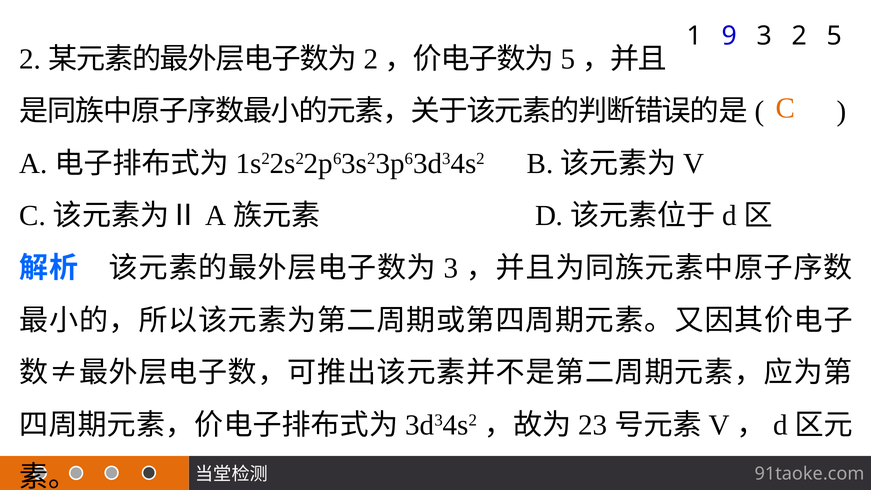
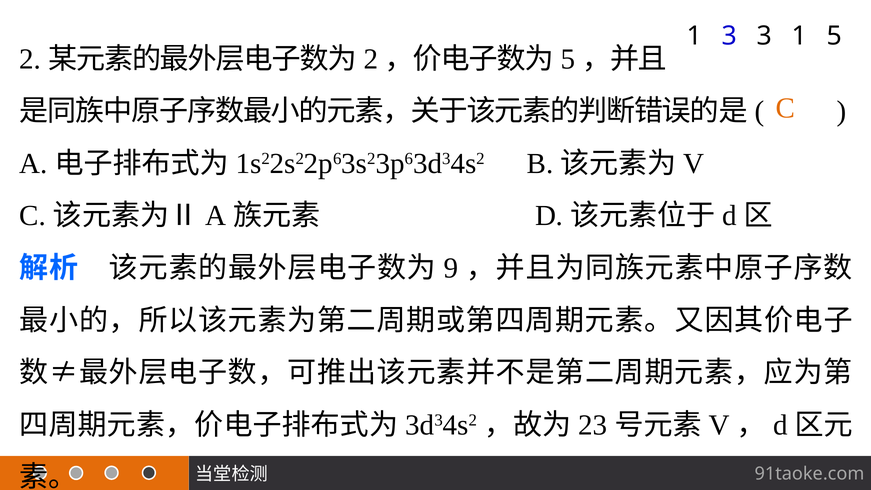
1 9: 9 -> 3
3 2: 2 -> 1
3 at (451, 268): 3 -> 9
